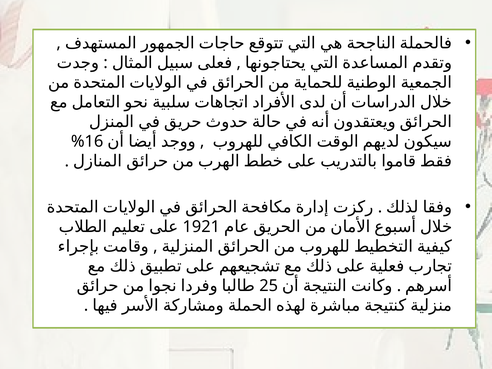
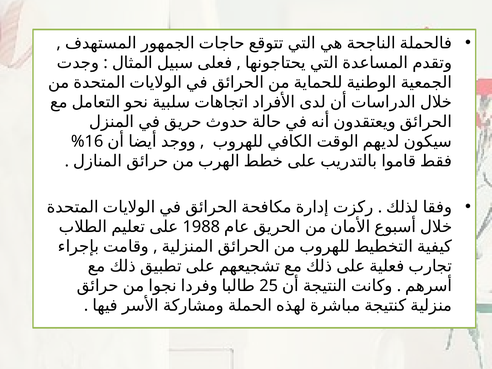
1921: 1921 -> 1988
